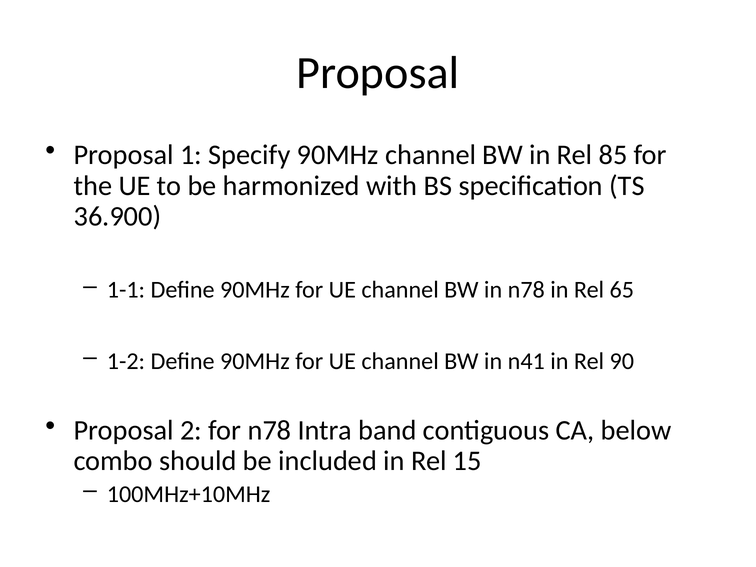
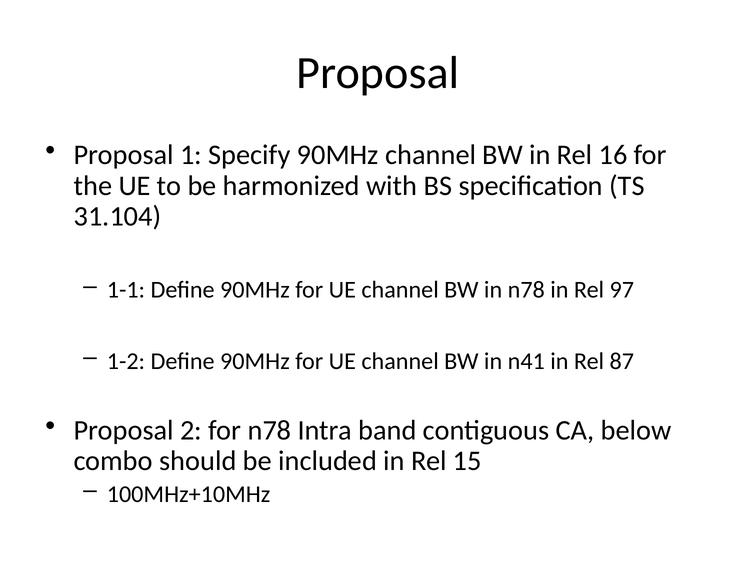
85: 85 -> 16
36.900: 36.900 -> 31.104
65: 65 -> 97
90: 90 -> 87
